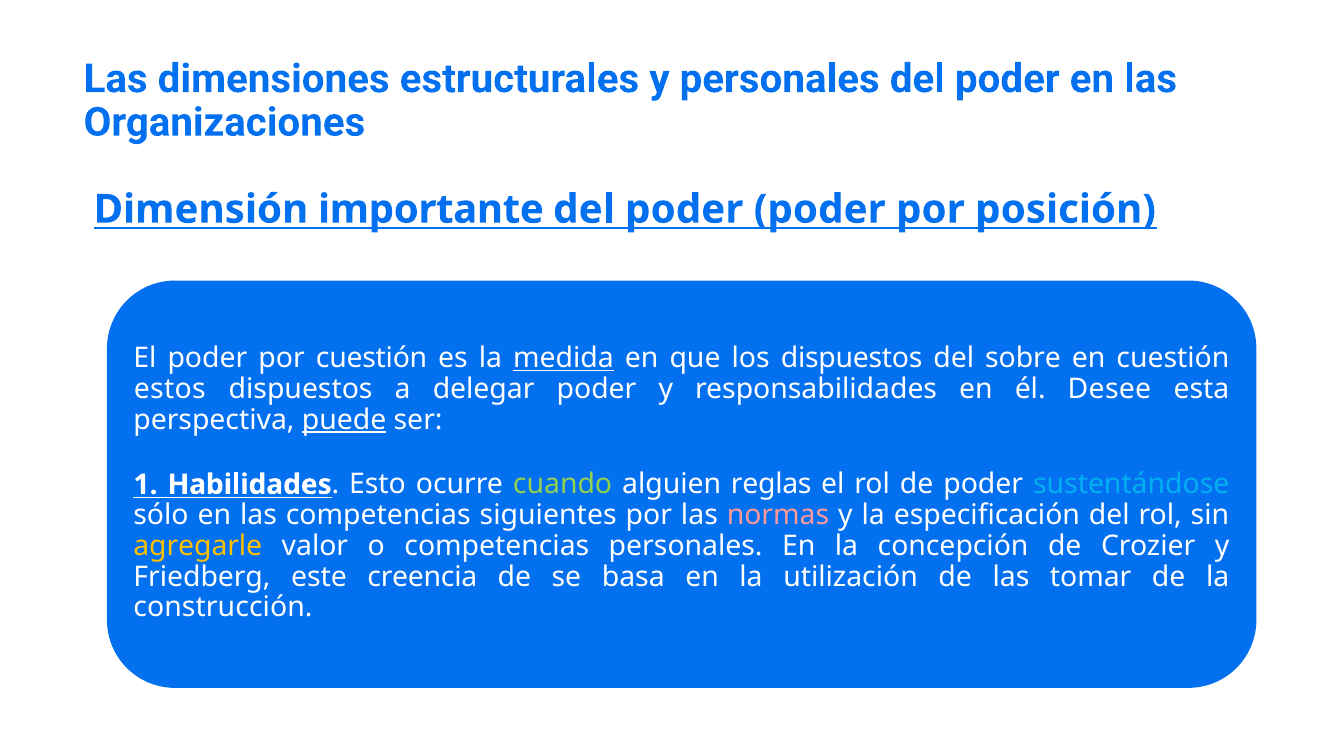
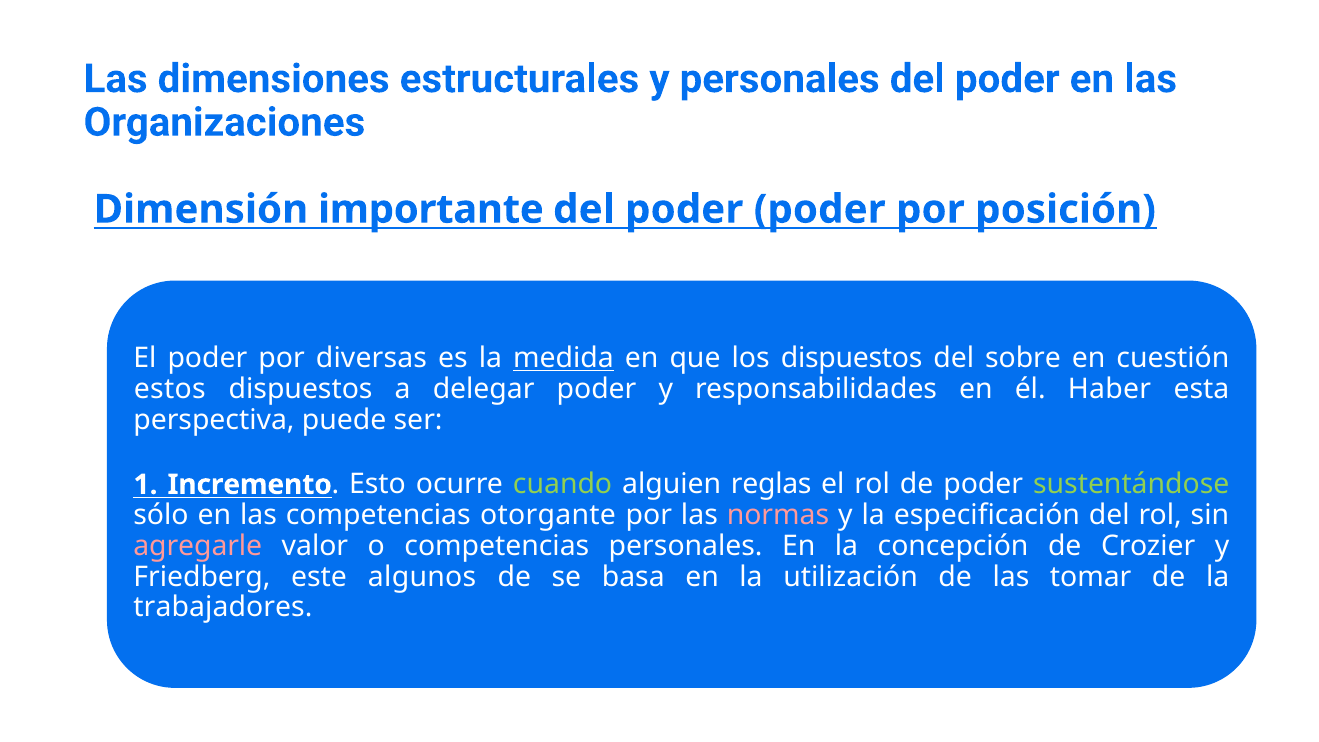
por cuestión: cuestión -> diversas
Desee: Desee -> Haber
puede underline: present -> none
Habilidades: Habilidades -> Incremento
sustentándose colour: light blue -> light green
siguientes: siguientes -> otorgante
agregarle colour: yellow -> pink
creencia: creencia -> algunos
construcción: construcción -> trabajadores
